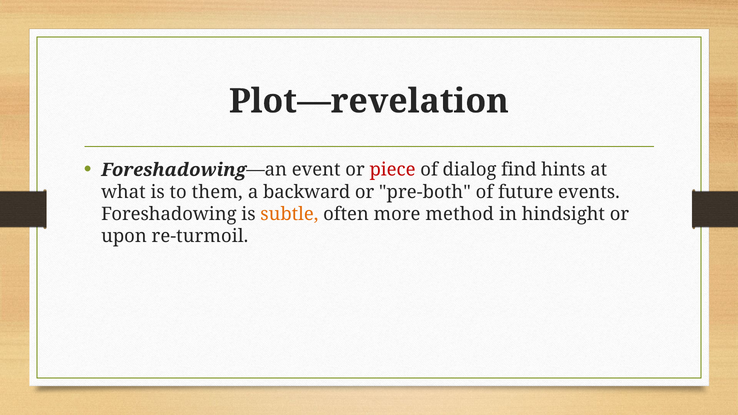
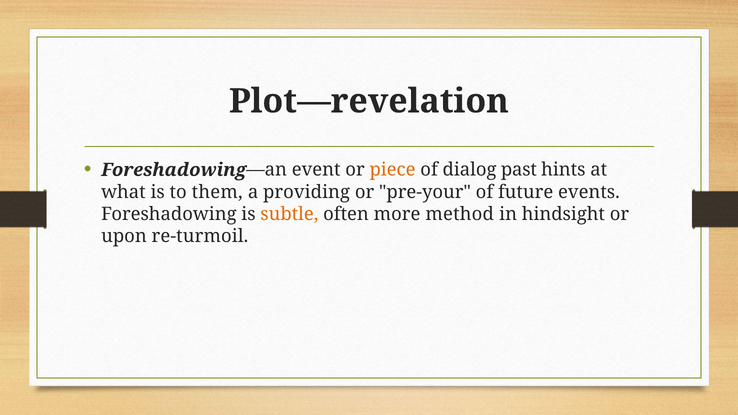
piece colour: red -> orange
find: find -> past
backward: backward -> providing
pre-both: pre-both -> pre-your
